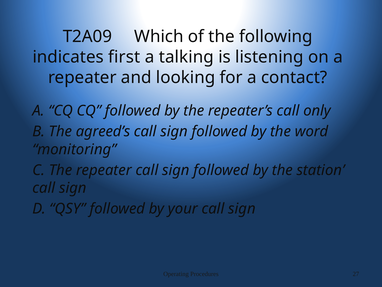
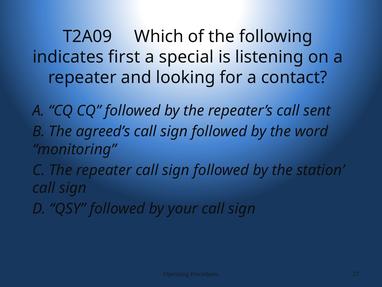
talking: talking -> special
only: only -> sent
